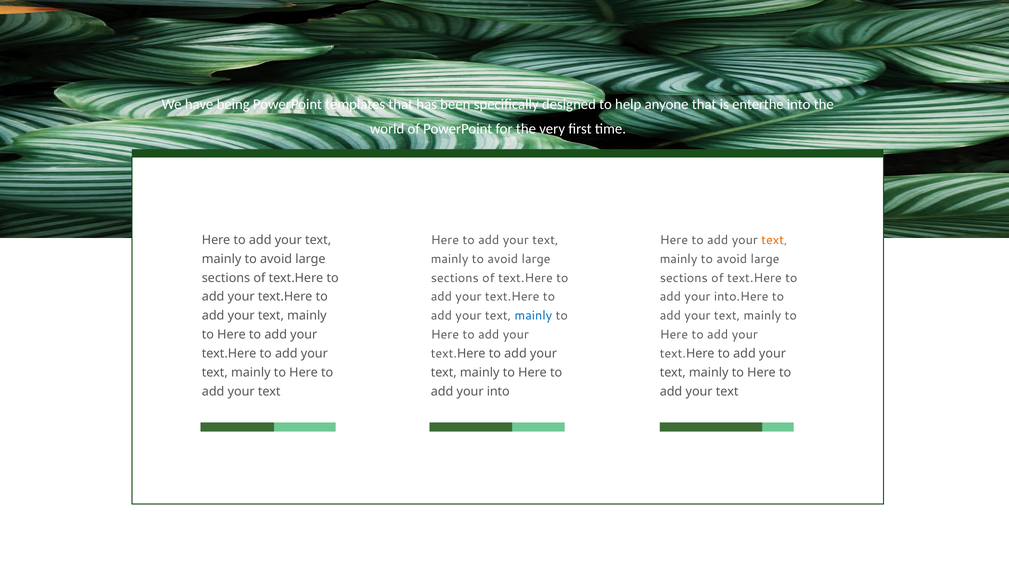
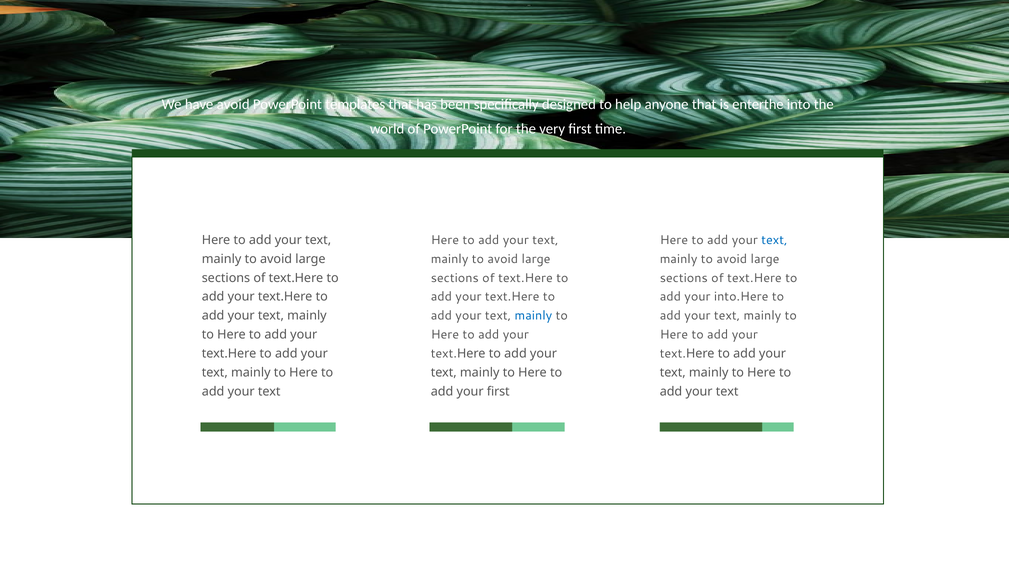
have being: being -> avoid
text at (774, 240) colour: orange -> blue
your into: into -> first
